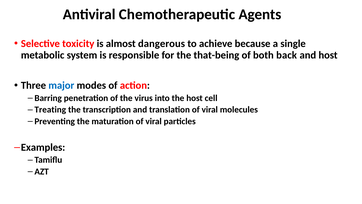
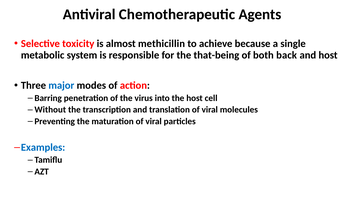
dangerous: dangerous -> methicillin
Treating: Treating -> Without
Examples colour: black -> blue
